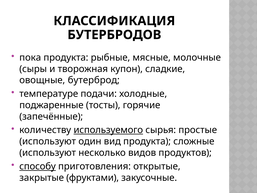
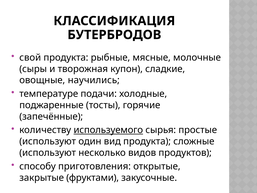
пока: пока -> свой
бутерброд: бутерброд -> научились
способу underline: present -> none
